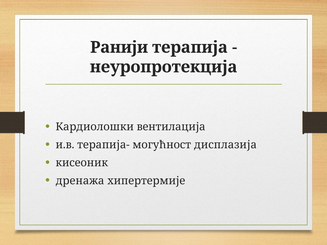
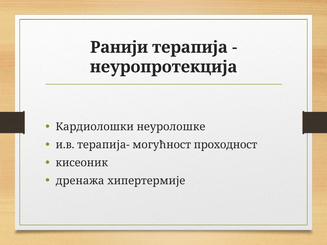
вентилација: вентилација -> неуролошке
дисплазија: дисплазија -> проходност
